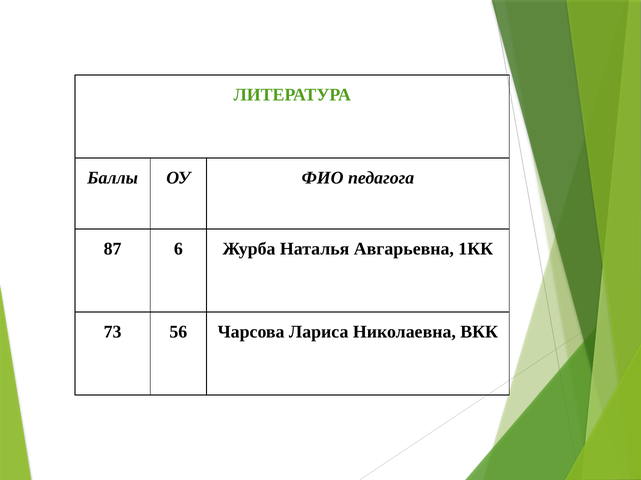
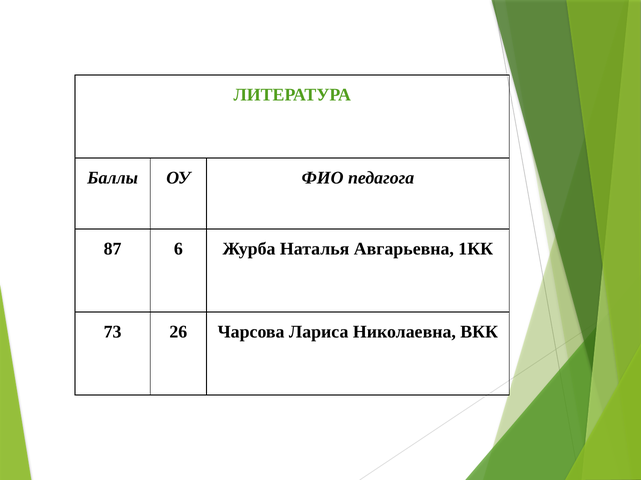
56: 56 -> 26
